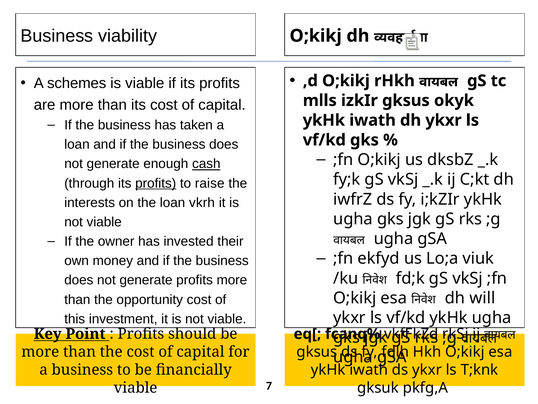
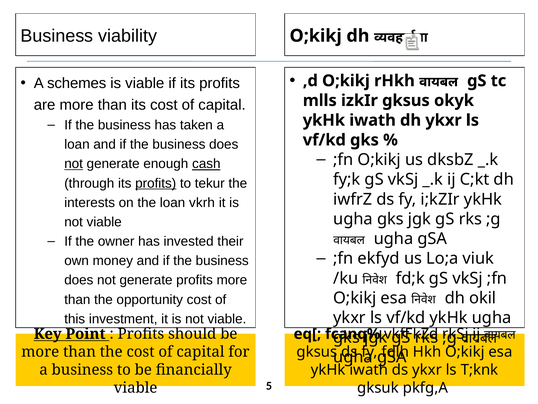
not at (74, 164) underline: none -> present
raise: raise -> tekur
will: will -> okil
7: 7 -> 5
